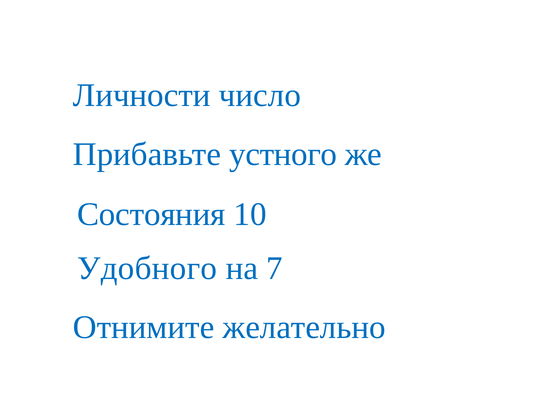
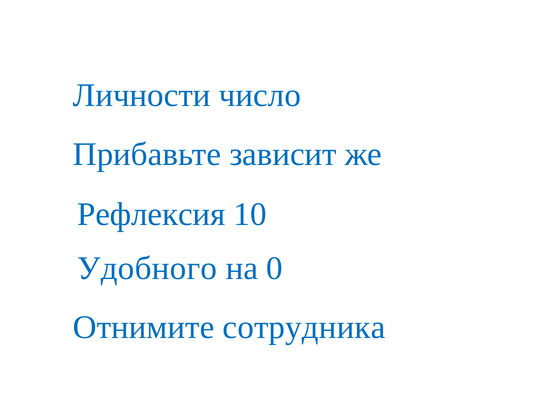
устного: устного -> зависит
Состояния: Состояния -> Рефлексия
7: 7 -> 0
желательно: желательно -> сотрудника
